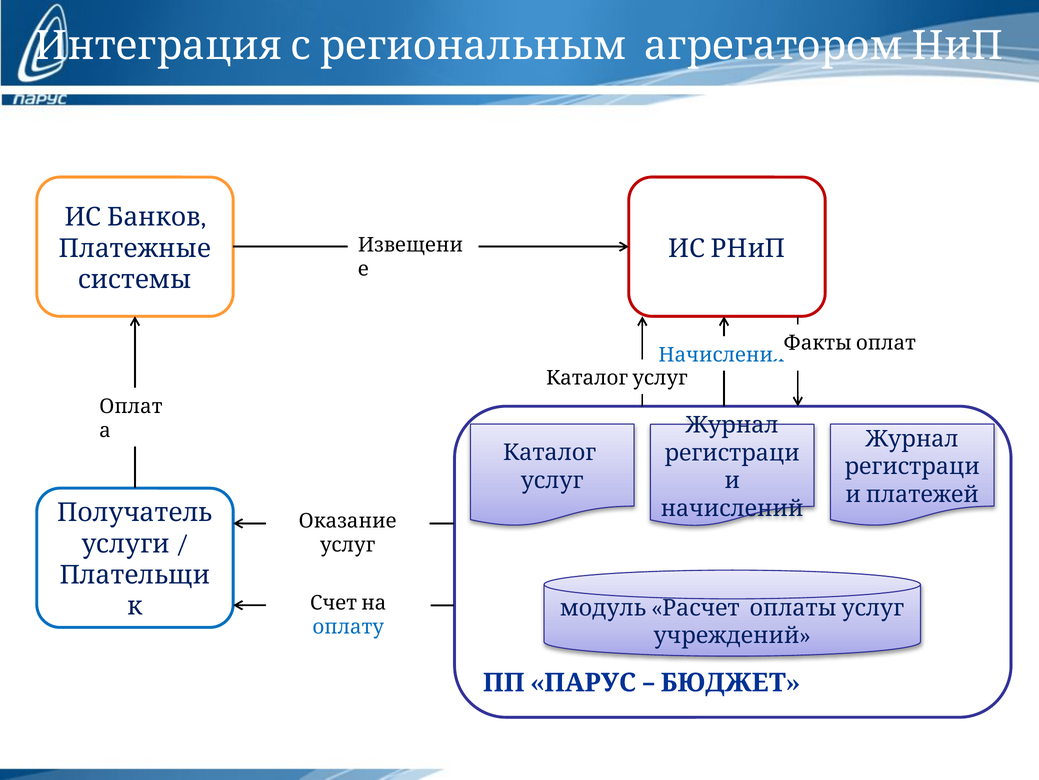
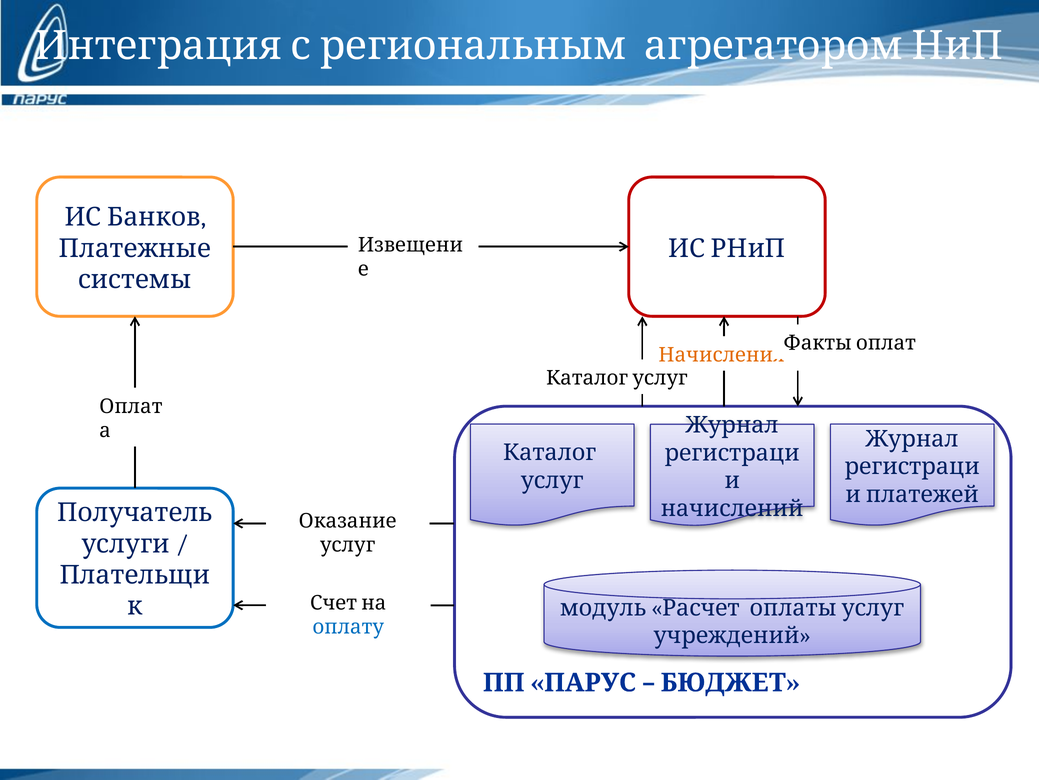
Начисления colour: blue -> orange
